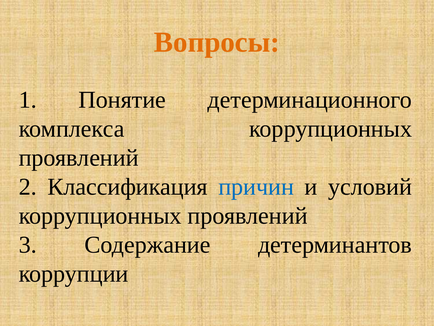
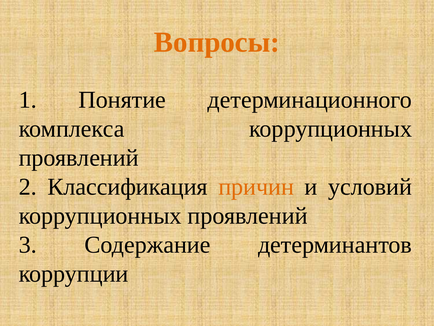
причин colour: blue -> orange
